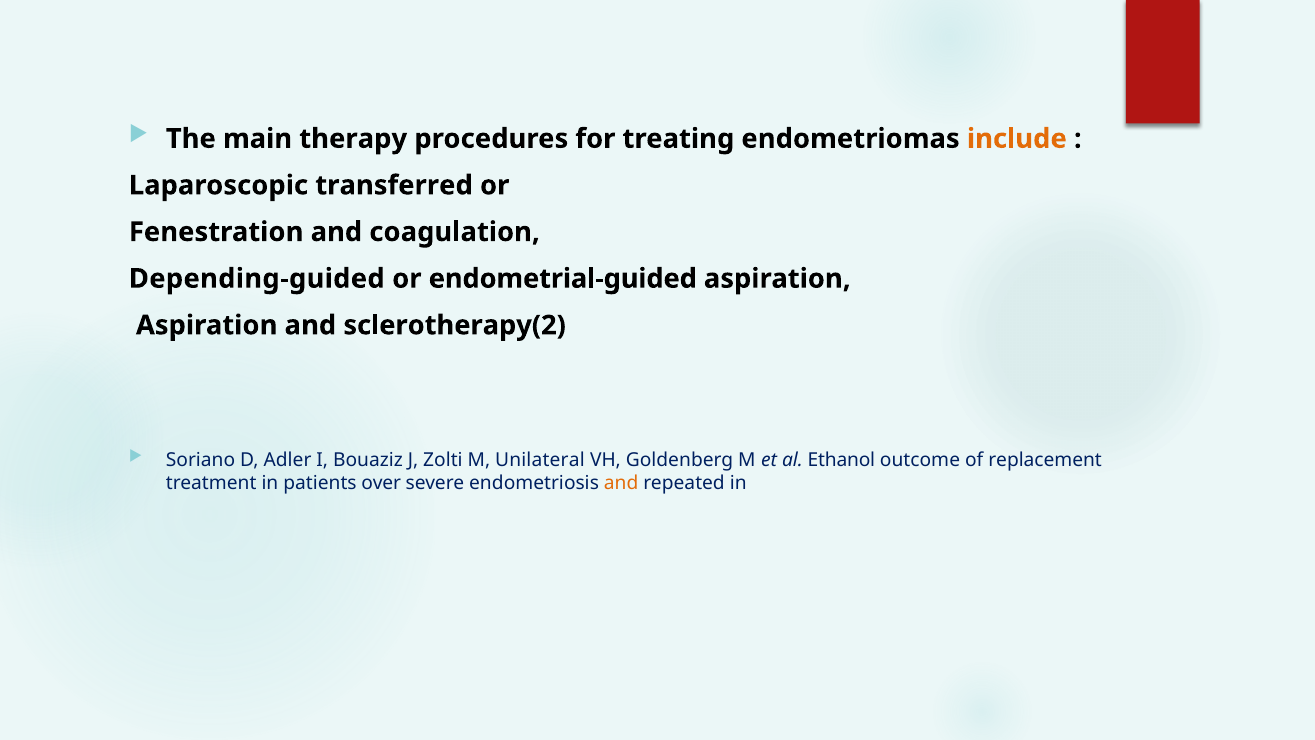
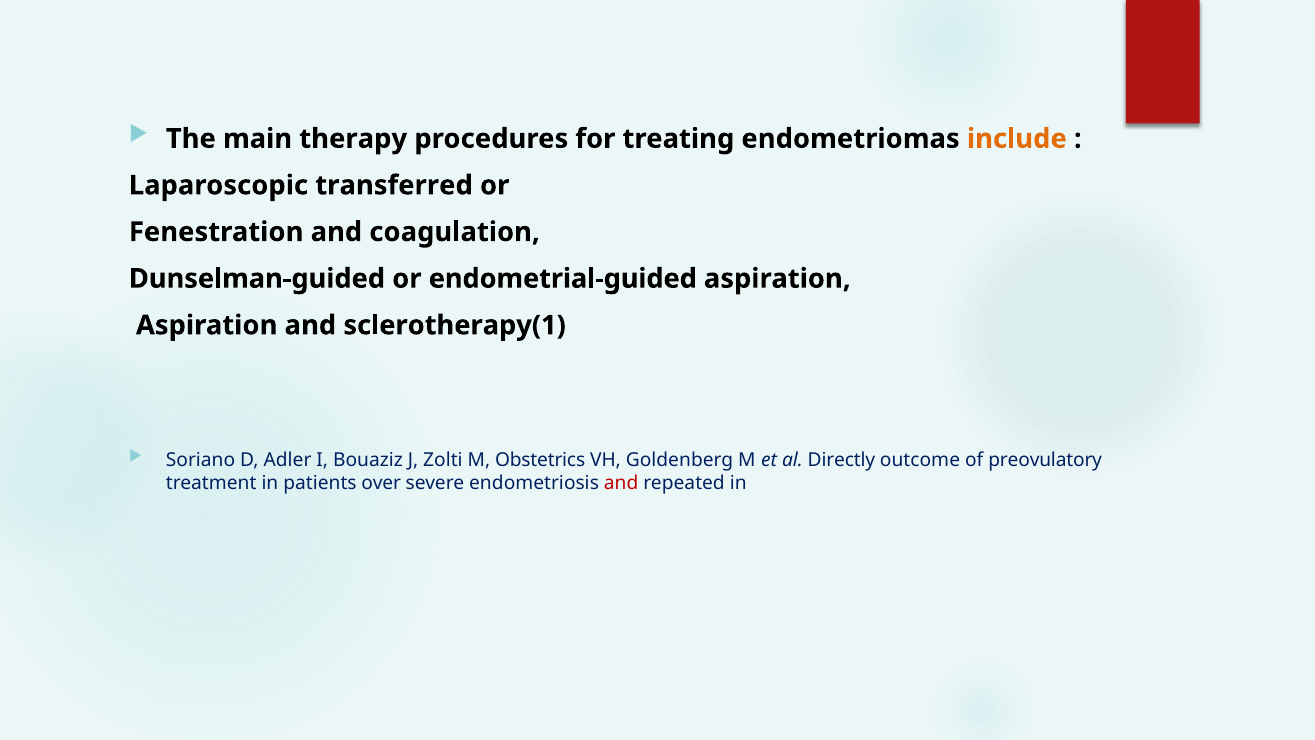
Depending-guided: Depending-guided -> Dunselman-guided
sclerotherapy(2: sclerotherapy(2 -> sclerotherapy(1
Unilateral: Unilateral -> Obstetrics
Ethanol: Ethanol -> Directly
replacement: replacement -> preovulatory
and at (621, 483) colour: orange -> red
